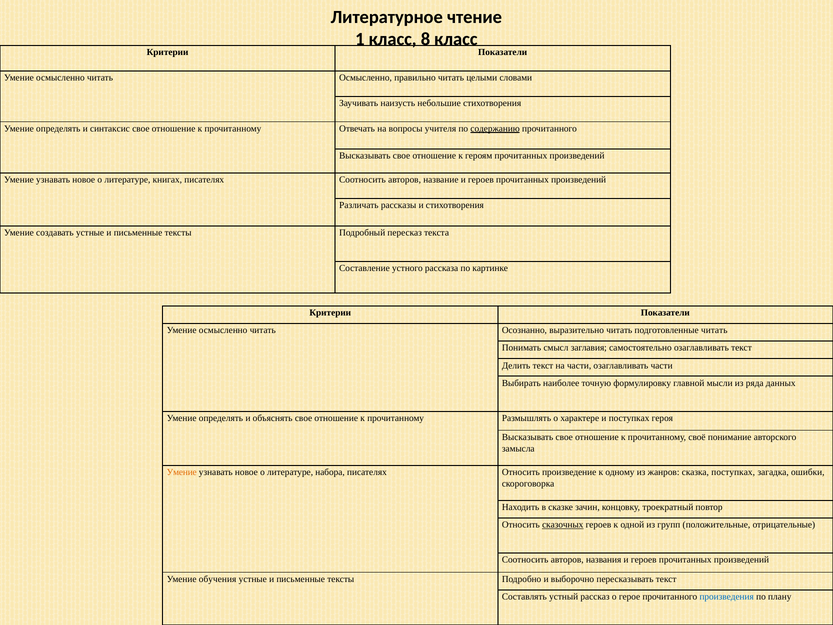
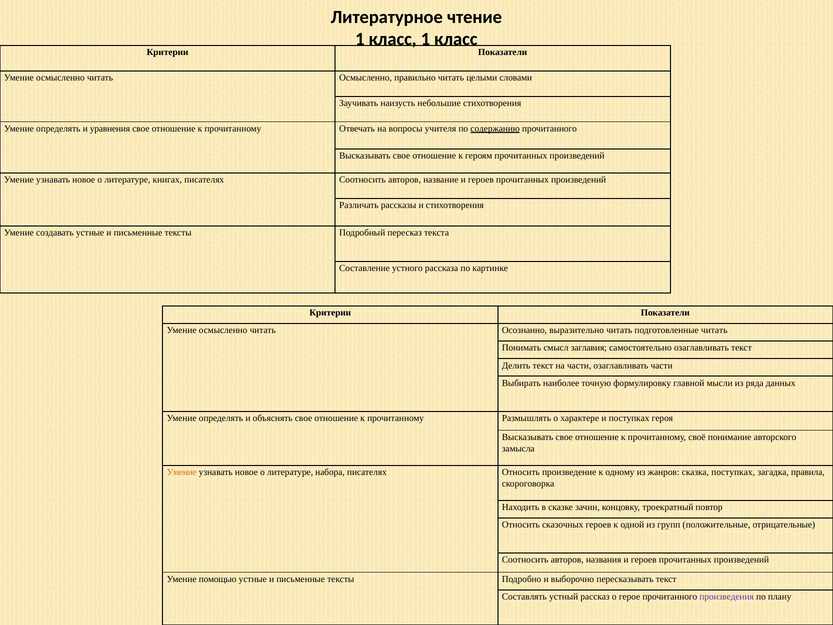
класс 8: 8 -> 1
синтаксис: синтаксис -> уравнения
ошибки: ошибки -> правила
сказочных underline: present -> none
обучения: обучения -> помощью
произведения colour: blue -> purple
